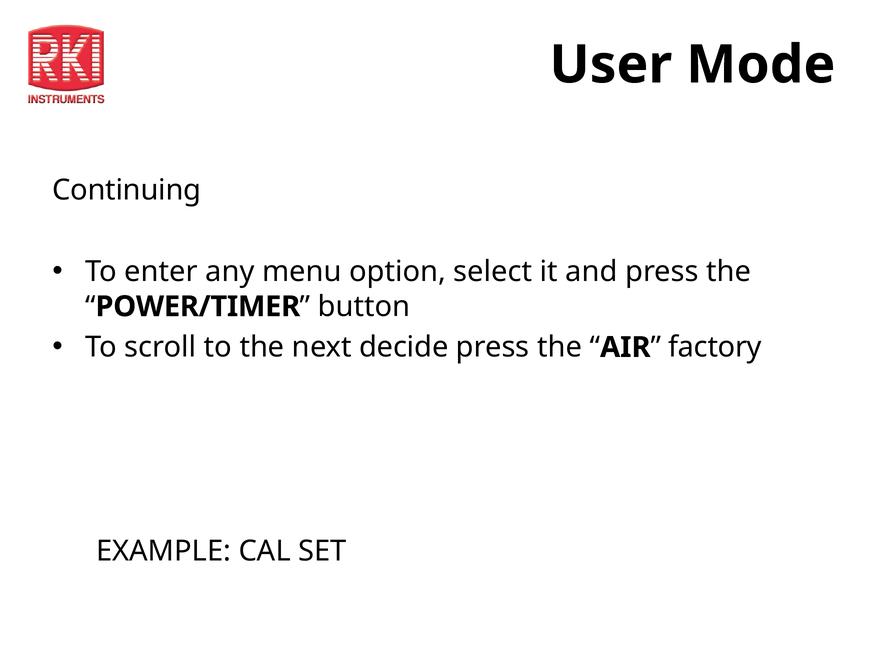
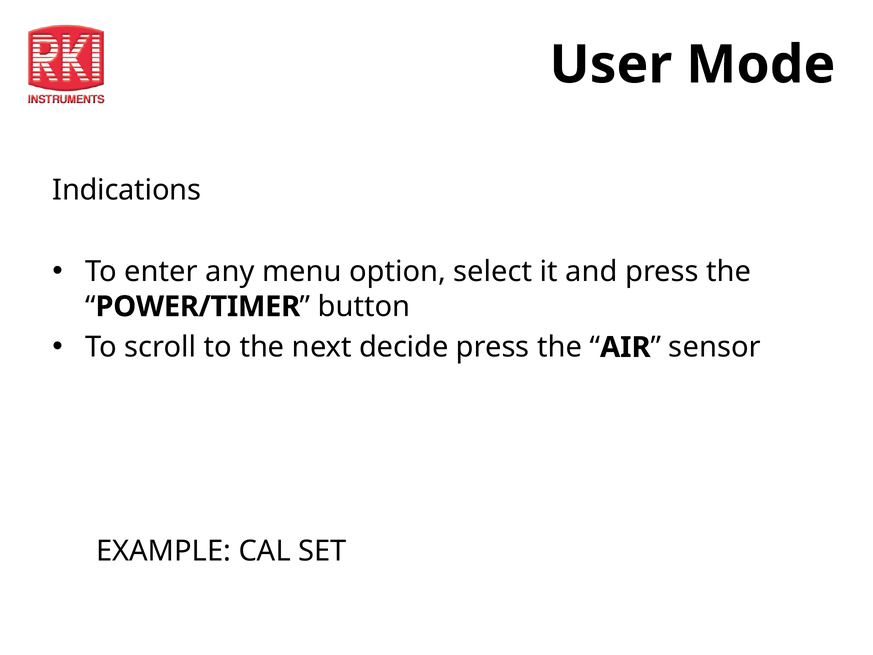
Continuing: Continuing -> Indications
factory: factory -> sensor
